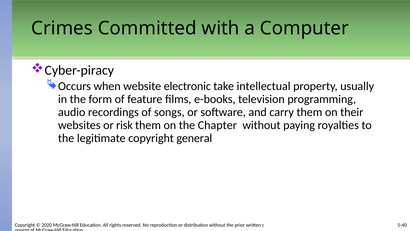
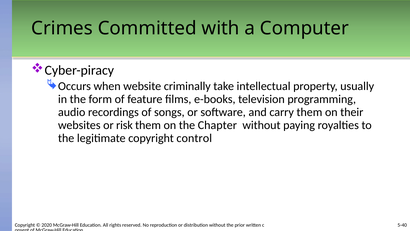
electronic: electronic -> criminally
general: general -> control
